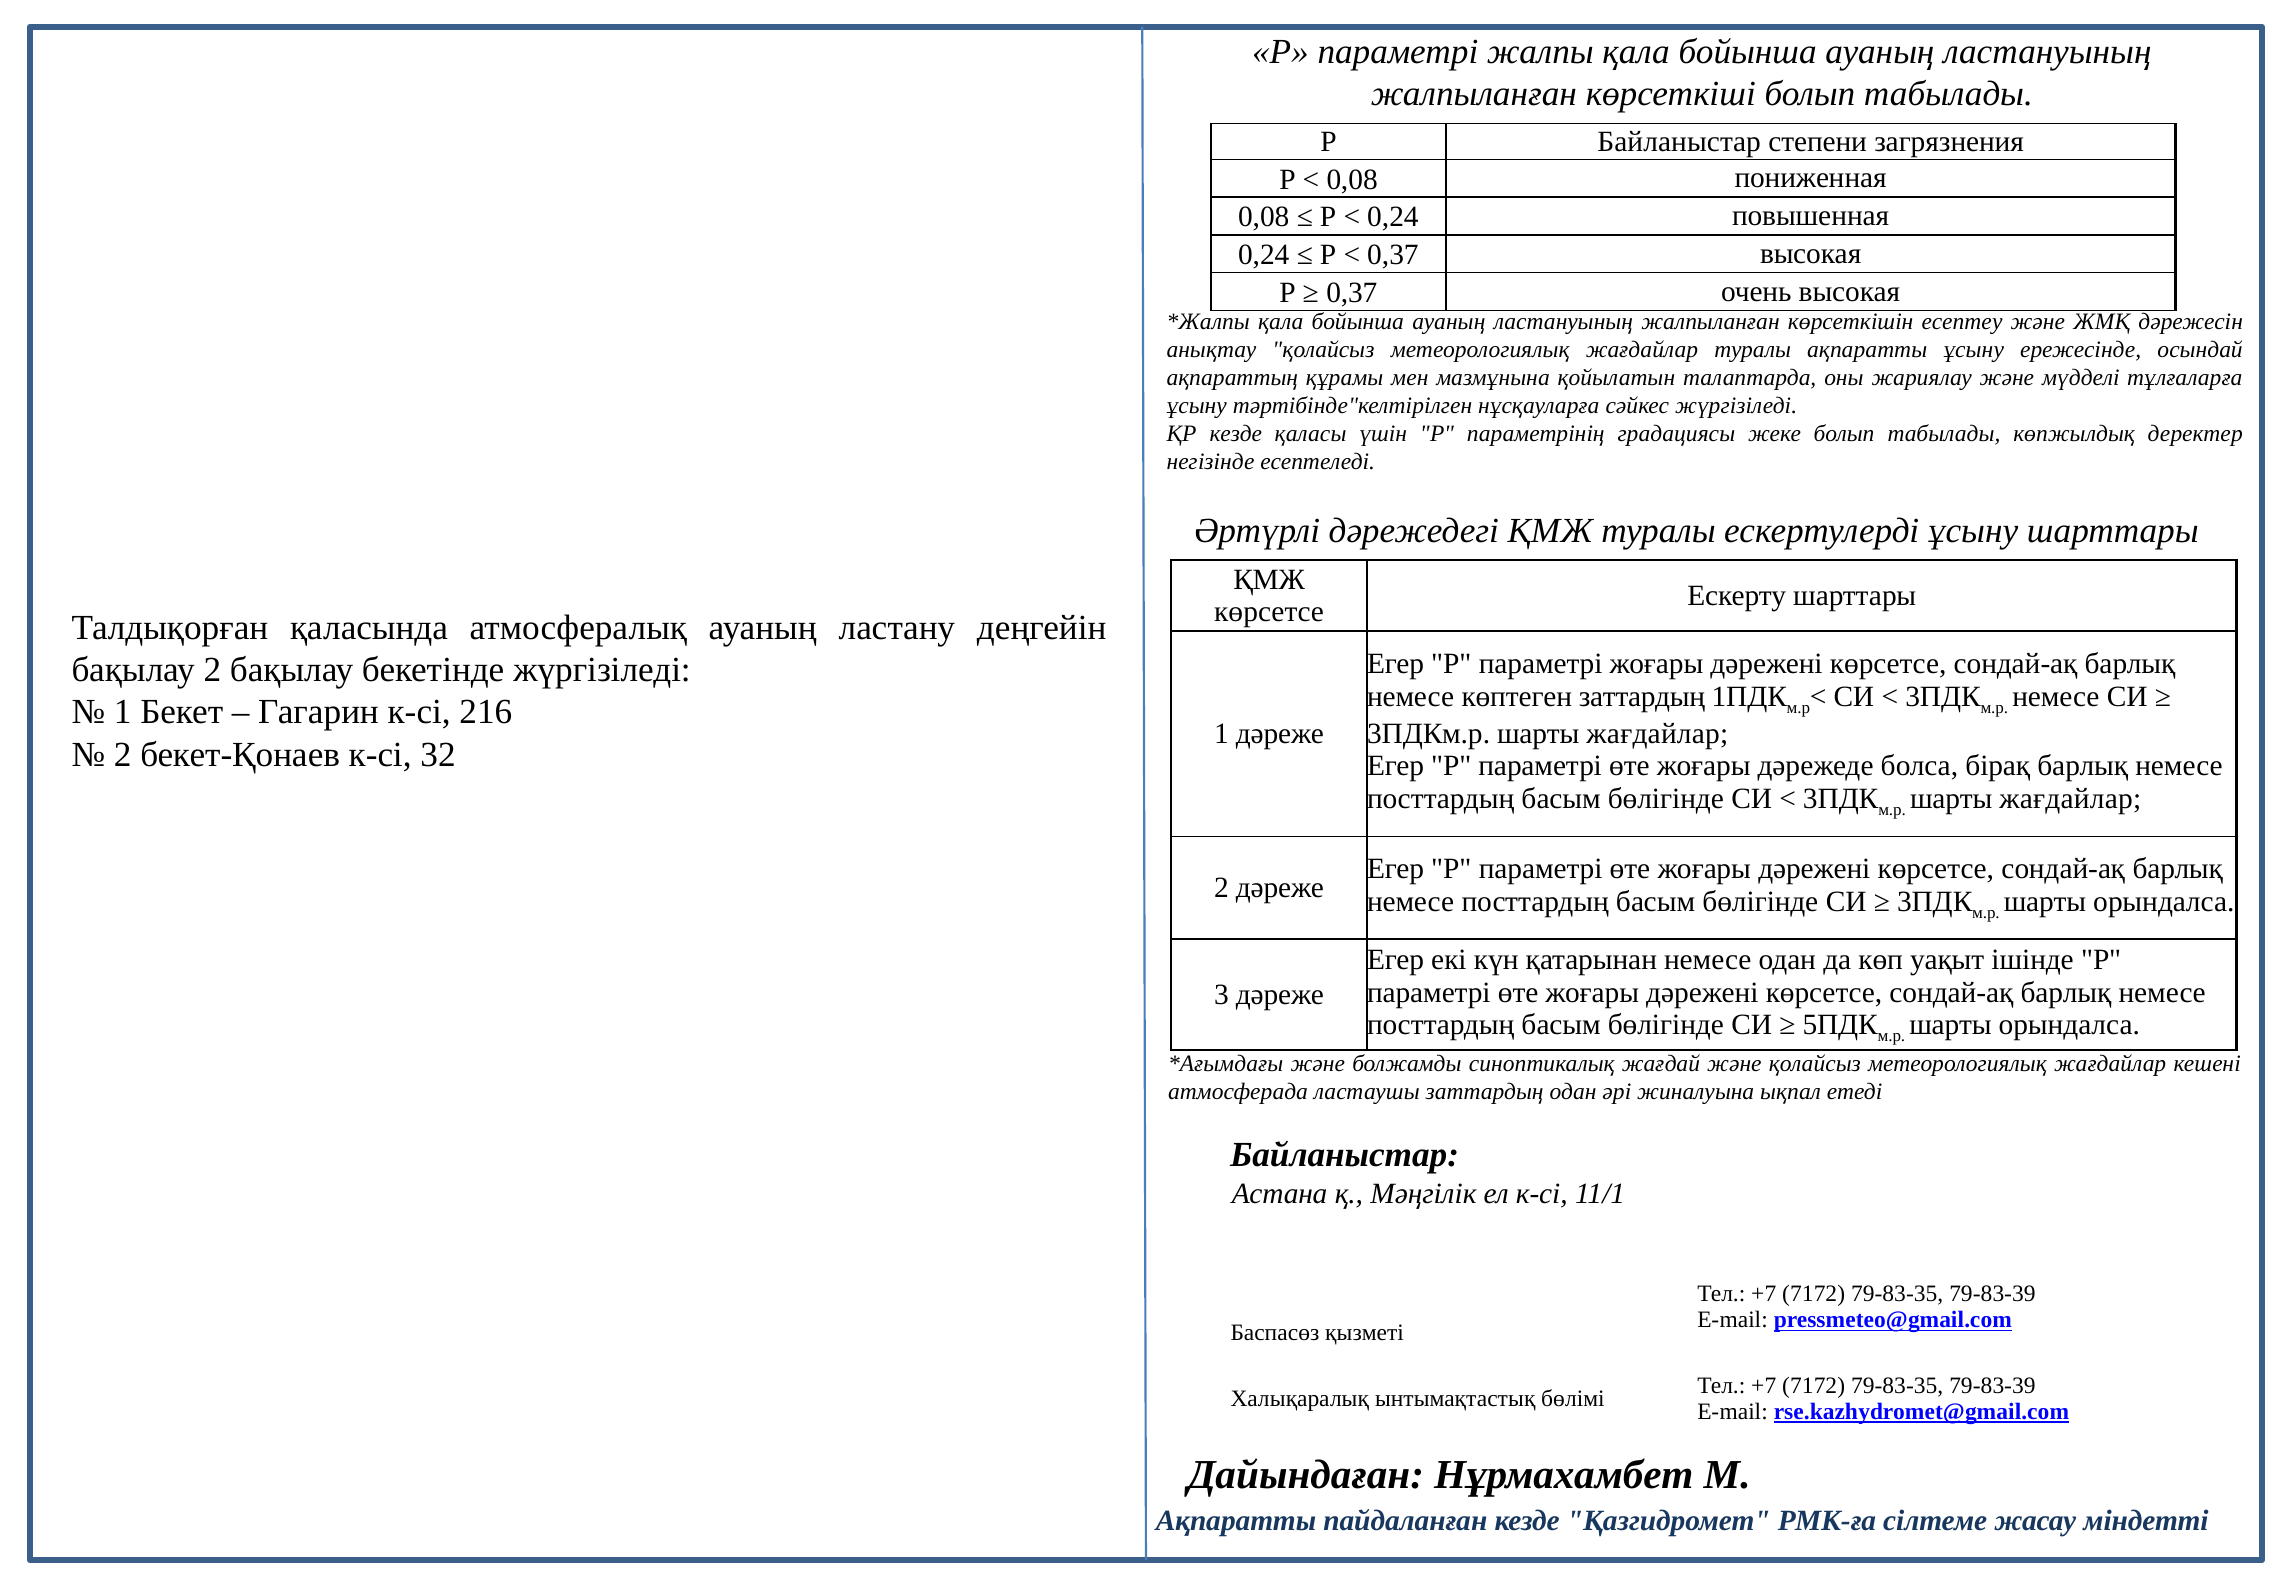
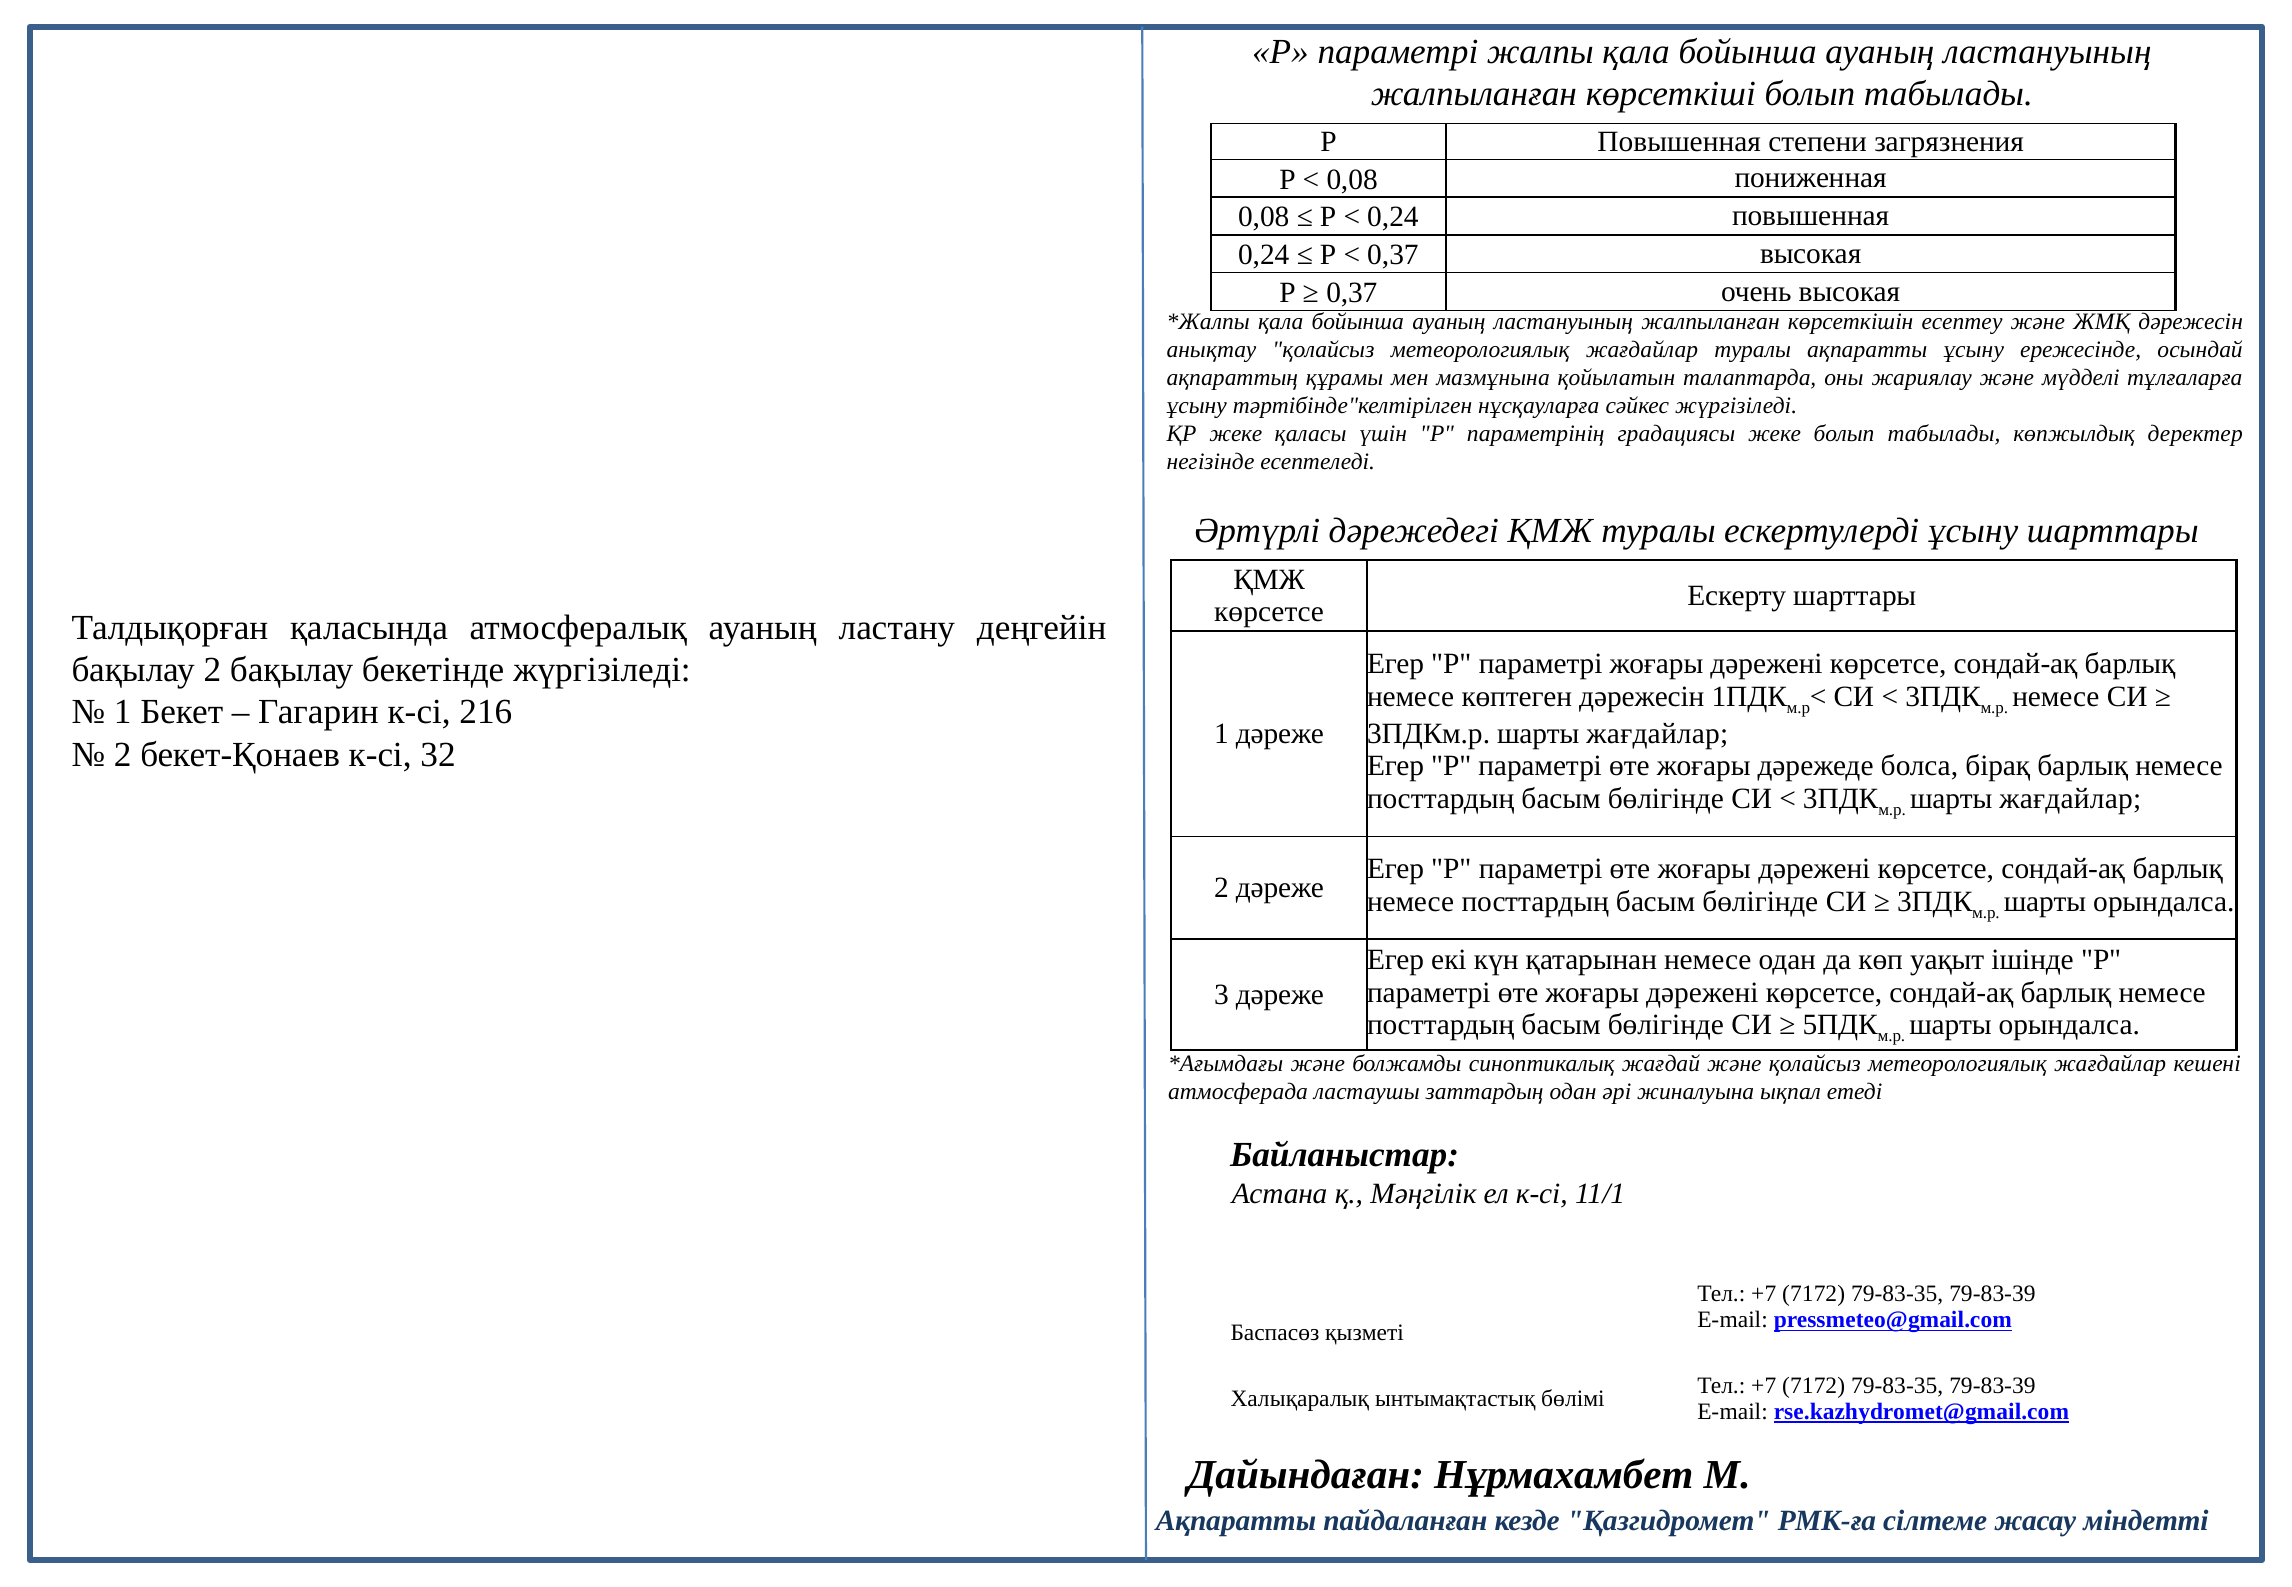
Р Байланыстар: Байланыстар -> Повышенная
ҚР кезде: кезде -> жеке
көптеген заттардың: заттардың -> дәрежесін
